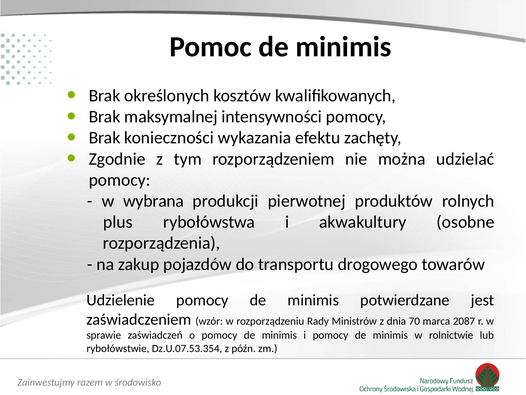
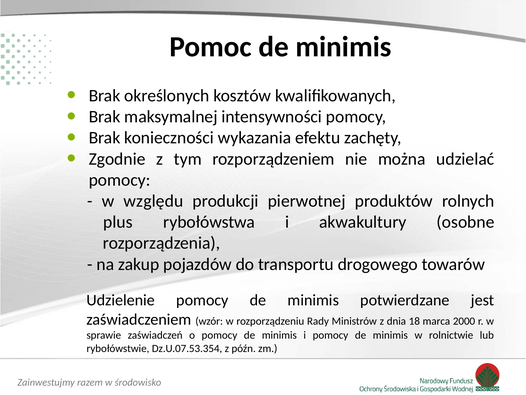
wybrana: wybrana -> względu
70: 70 -> 18
2087: 2087 -> 2000
